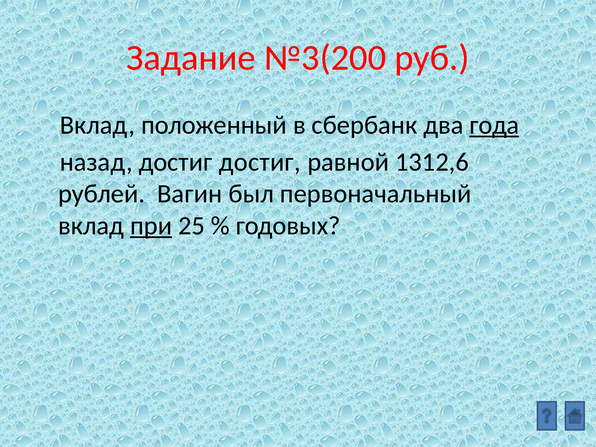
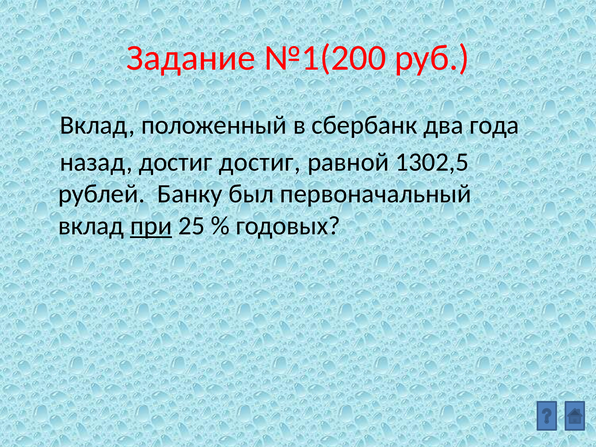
№3(200: №3(200 -> №1(200
года underline: present -> none
1312,6: 1312,6 -> 1302,5
Вагин: Вагин -> Банку
